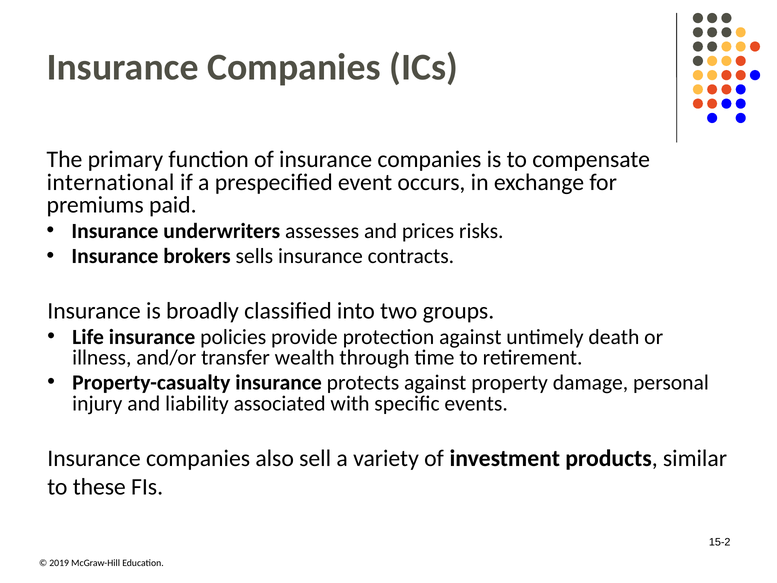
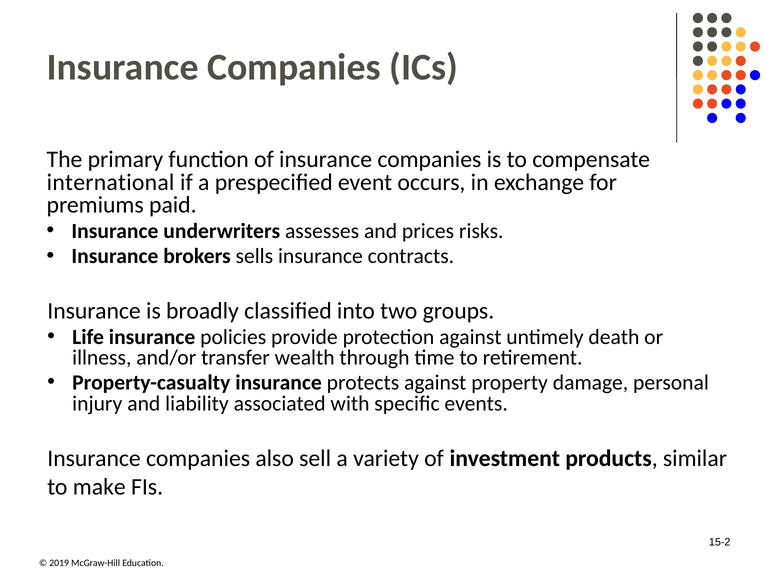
these: these -> make
